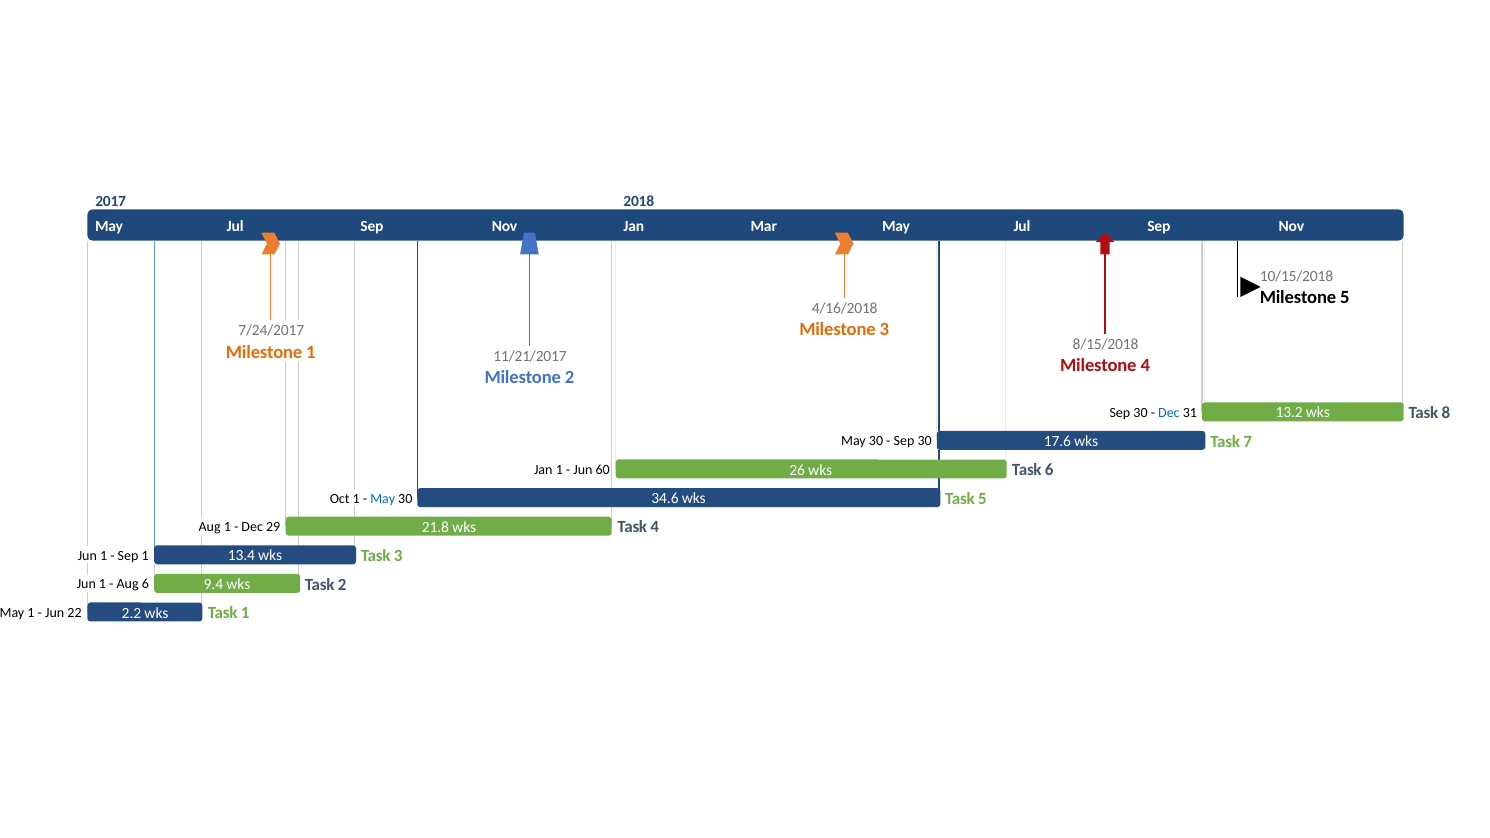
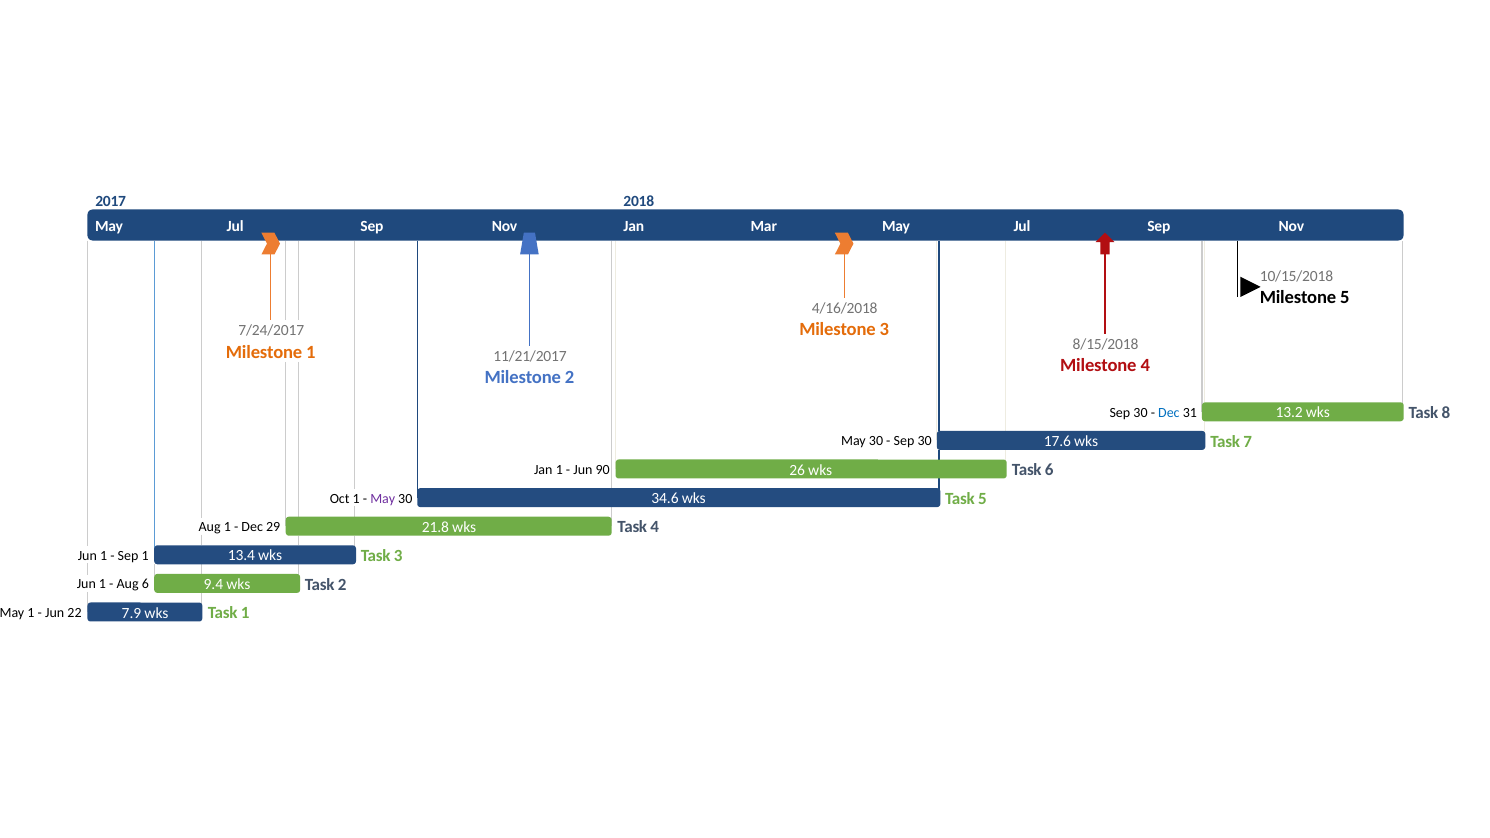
60: 60 -> 90
May at (383, 499) colour: blue -> purple
2.2: 2.2 -> 7.9
